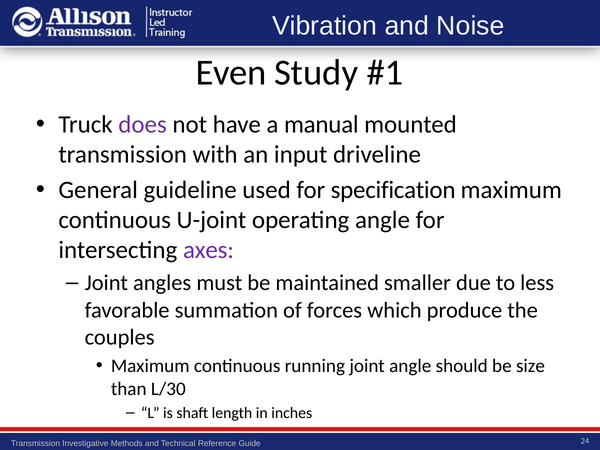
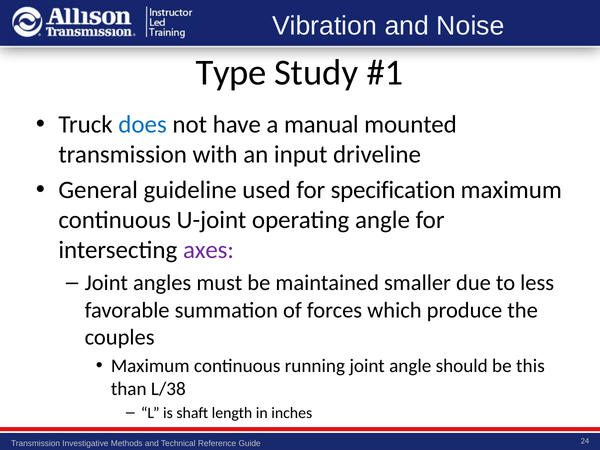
Even: Even -> Type
does colour: purple -> blue
size: size -> this
L/30: L/30 -> L/38
